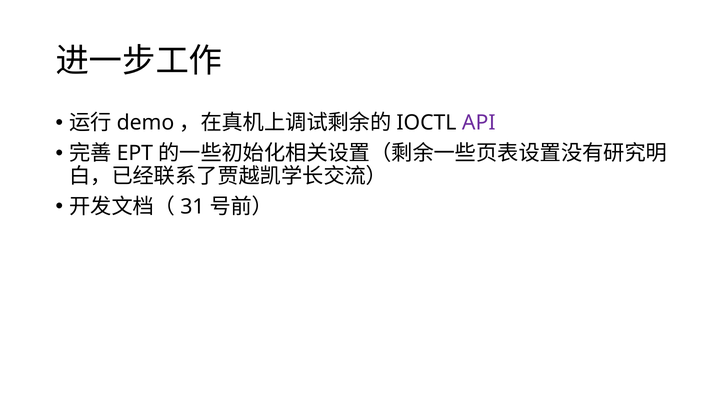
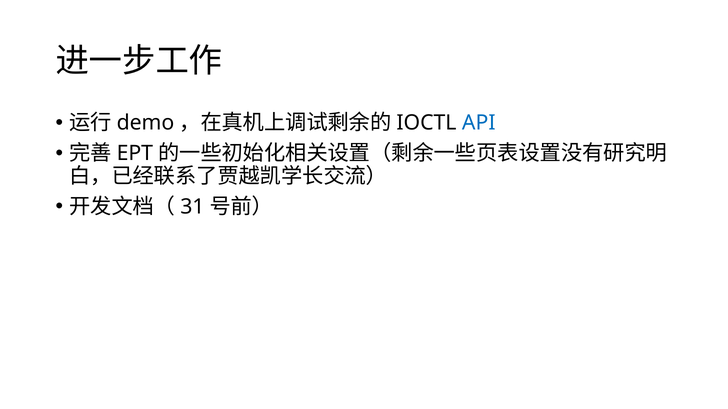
API colour: purple -> blue
